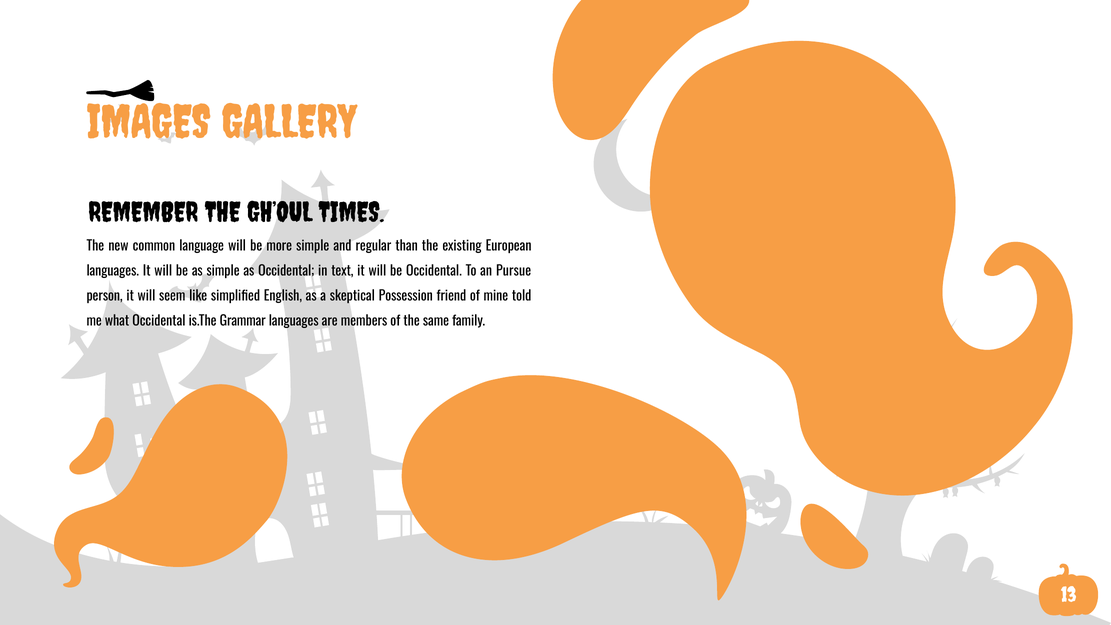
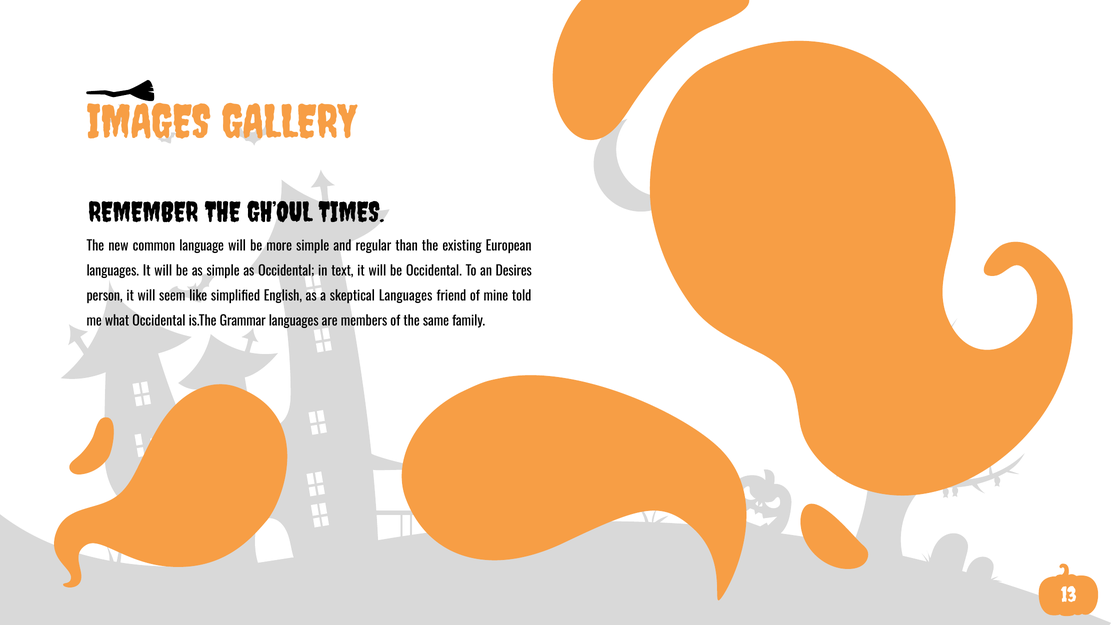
Pursue: Pursue -> Desires
skeptical Possession: Possession -> Languages
